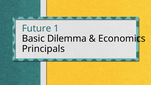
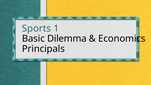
Future: Future -> Sports
